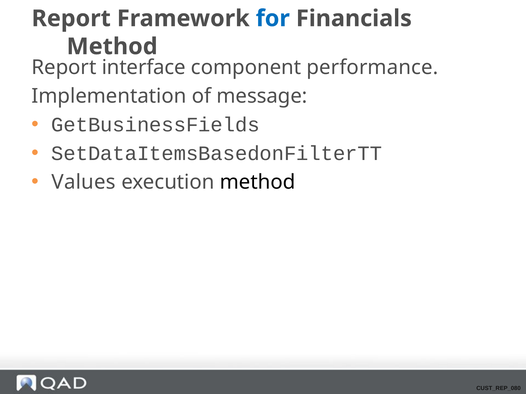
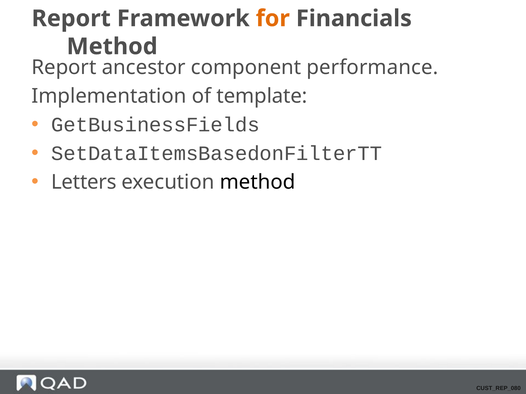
for colour: blue -> orange
interface: interface -> ancestor
message: message -> template
Values: Values -> Letters
